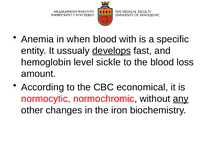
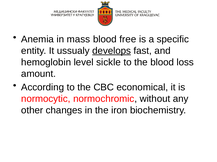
when: when -> mass
with: with -> free
any underline: present -> none
